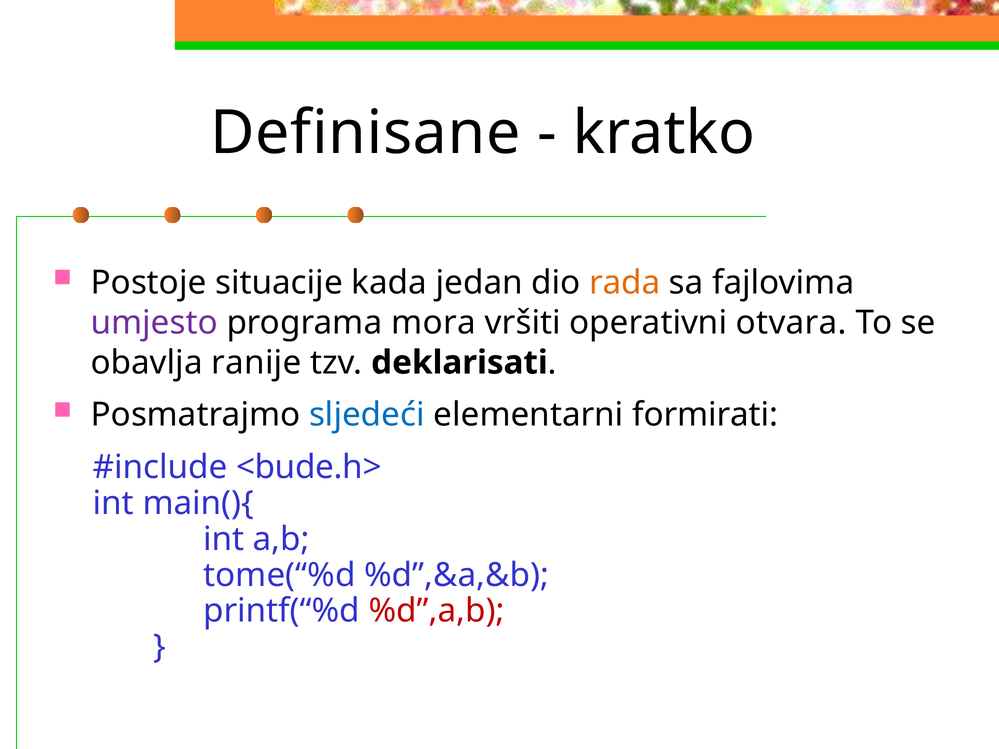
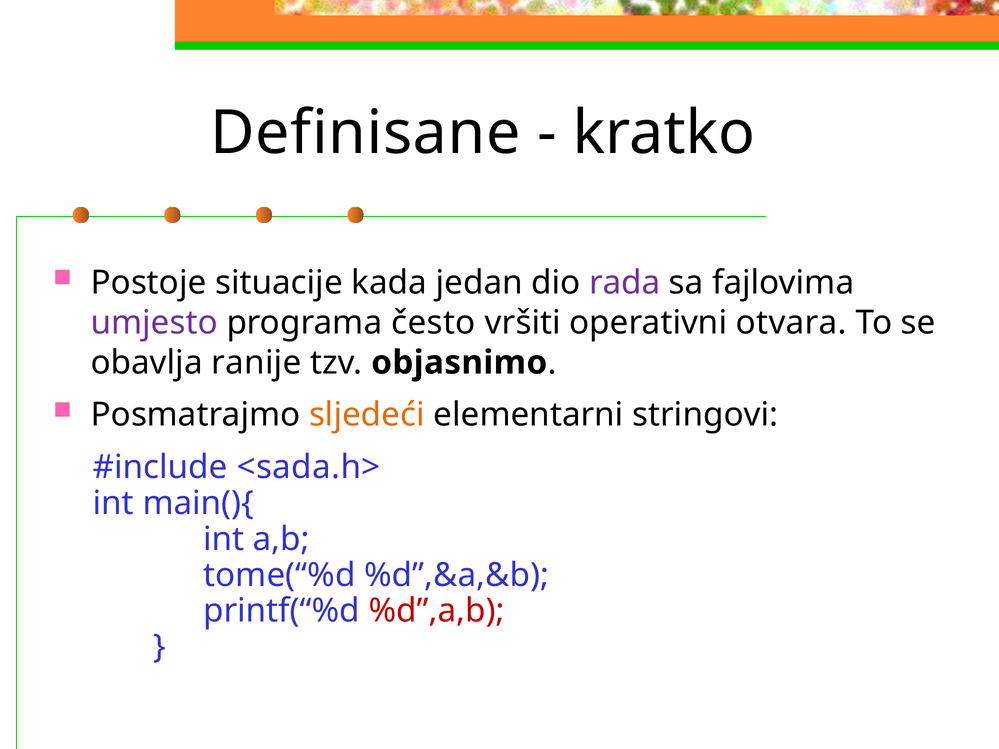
rada colour: orange -> purple
mora: mora -> često
deklarisati: deklarisati -> objasnimo
sljedeći colour: blue -> orange
formirati: formirati -> stringovi
<bude.h>: <bude.h> -> <sada.h>
